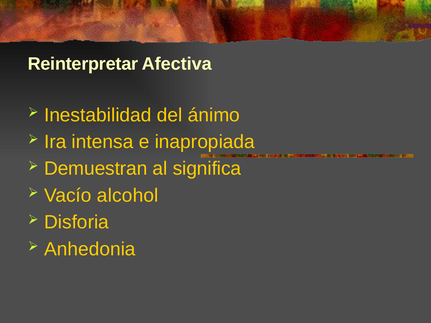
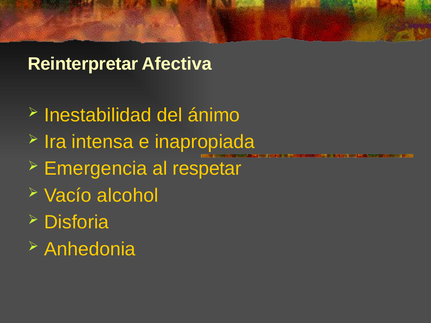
Demuestran: Demuestran -> Emergencia
significa: significa -> respetar
